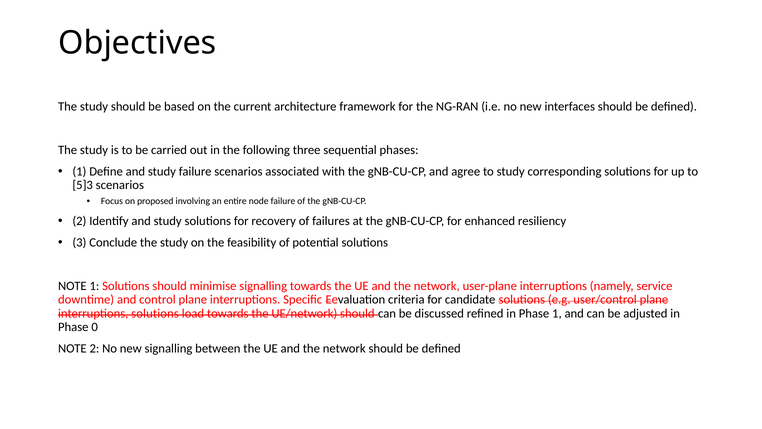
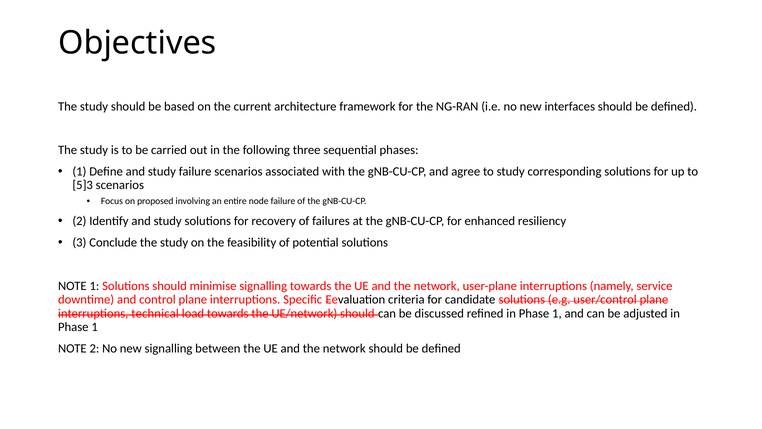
interruptions solutions: solutions -> technical
0 at (95, 327): 0 -> 1
